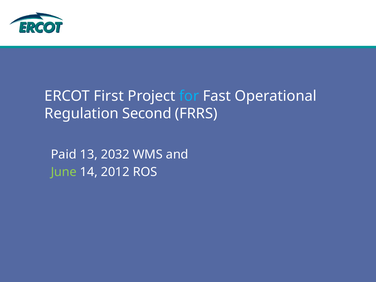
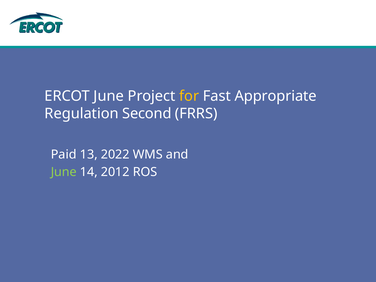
ERCOT First: First -> June
for colour: light blue -> yellow
Operational: Operational -> Appropriate
2032: 2032 -> 2022
